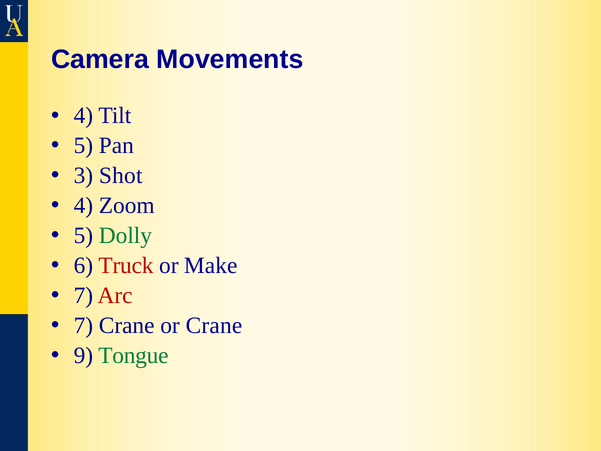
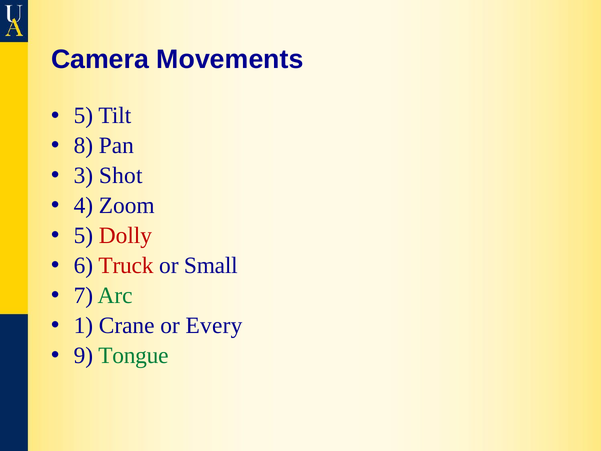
4 at (83, 116): 4 -> 5
5 at (83, 146): 5 -> 8
Dolly colour: green -> red
Make: Make -> Small
Arc colour: red -> green
7 at (83, 325): 7 -> 1
or Crane: Crane -> Every
